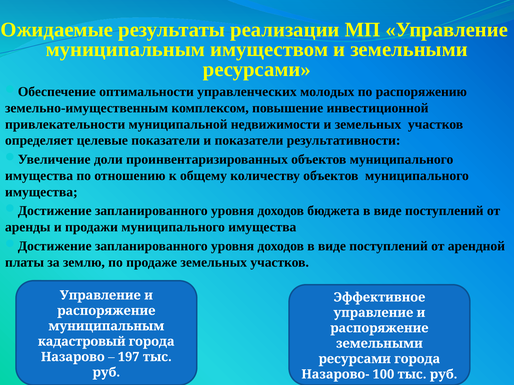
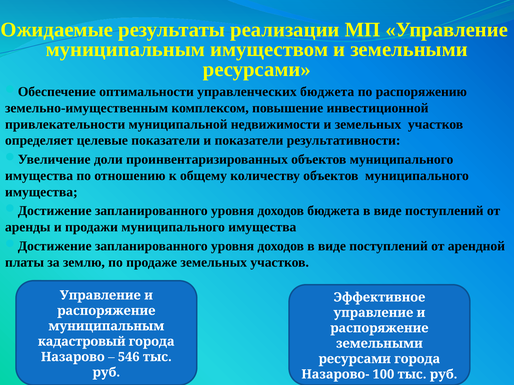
управленческих молодых: молодых -> бюджета
197: 197 -> 546
